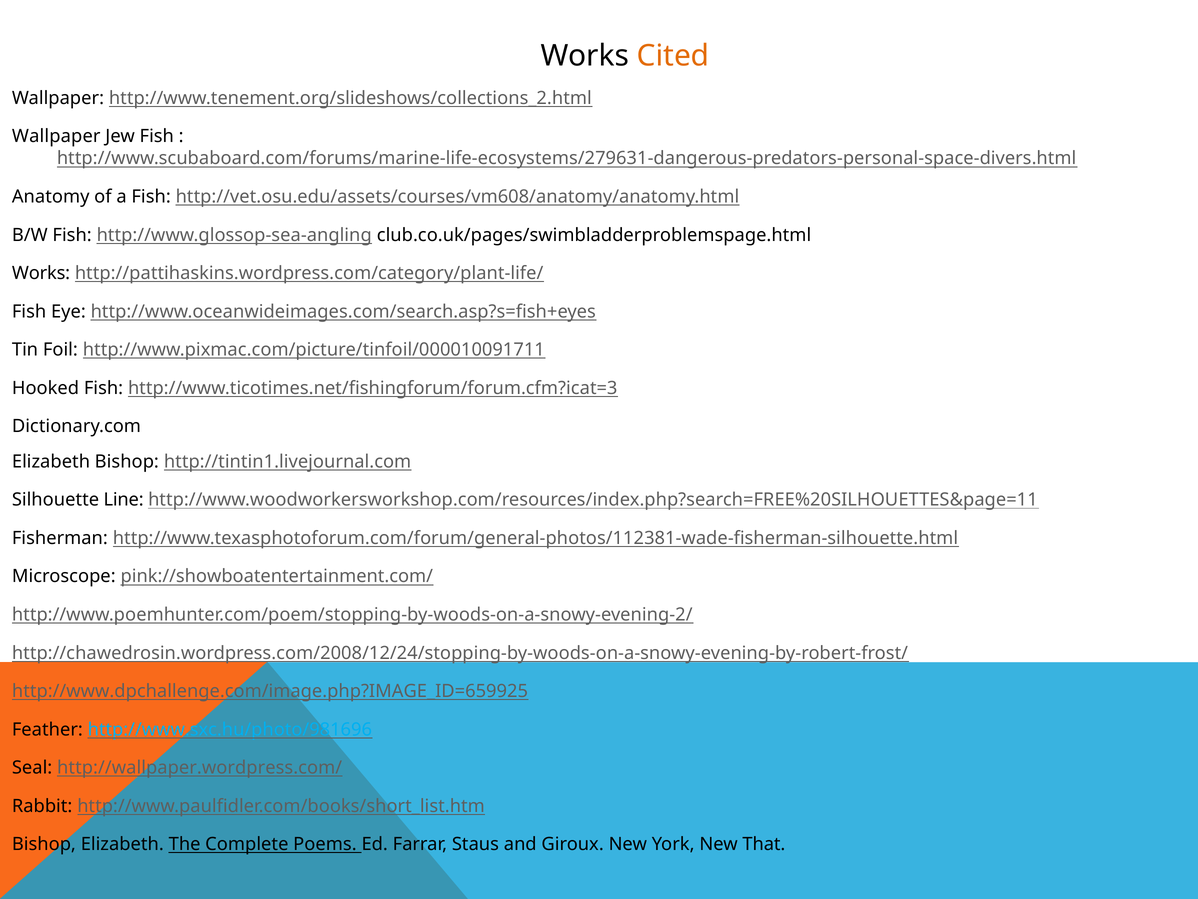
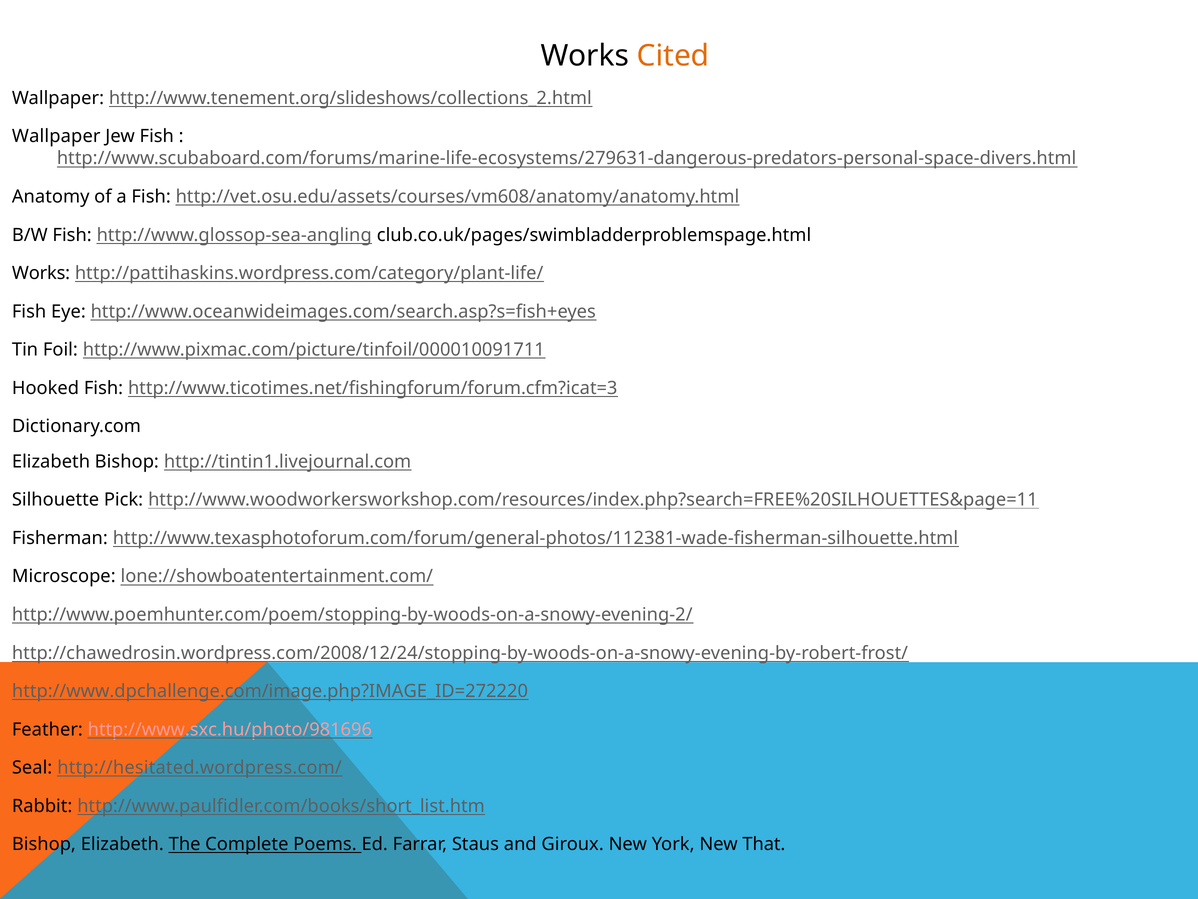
Line: Line -> Pick
pink://showboatentertainment.com/: pink://showboatentertainment.com/ -> lone://showboatentertainment.com/
http://www.dpchallenge.com/image.php?IMAGE_ID=659925: http://www.dpchallenge.com/image.php?IMAGE_ID=659925 -> http://www.dpchallenge.com/image.php?IMAGE_ID=272220
http://www.sxc.hu/photo/981696 colour: light blue -> pink
http://wallpaper.wordpress.com/: http://wallpaper.wordpress.com/ -> http://hesitated.wordpress.com/
